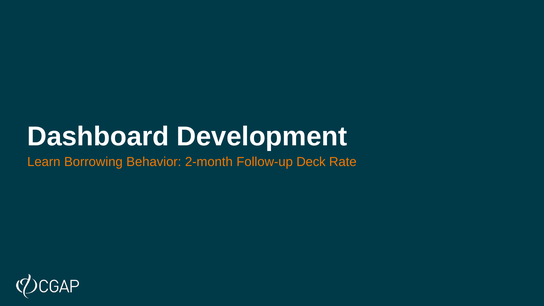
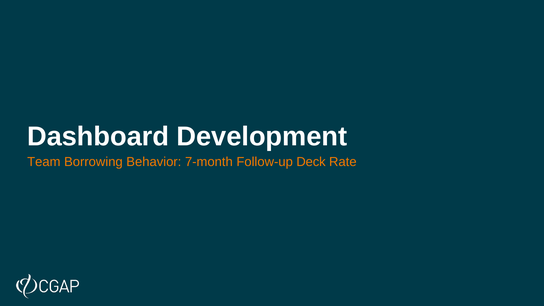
Learn: Learn -> Team
2-month: 2-month -> 7-month
